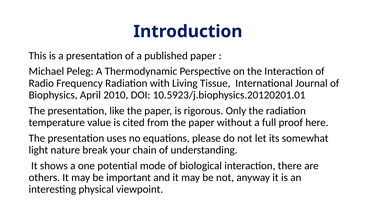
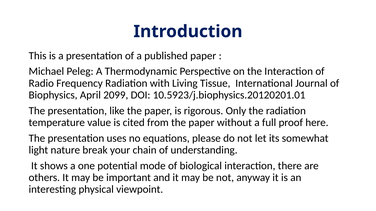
2010: 2010 -> 2099
